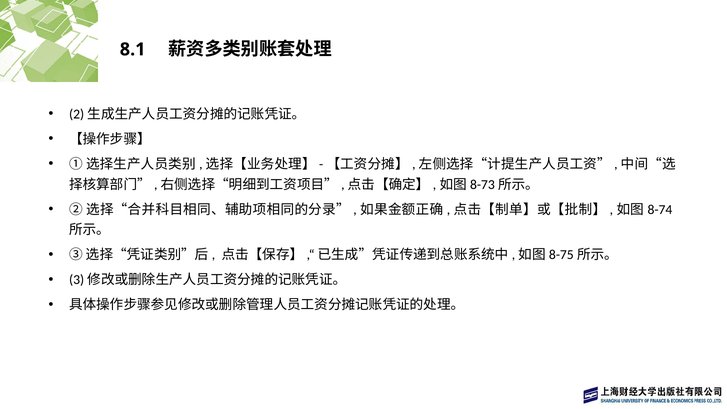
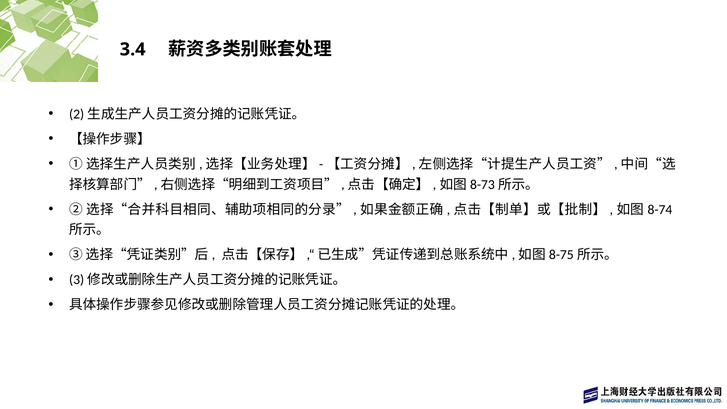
8.1: 8.1 -> 3.4
